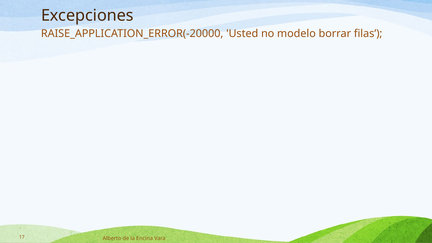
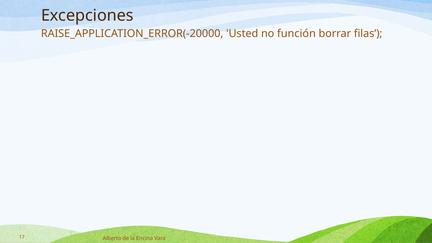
modelo: modelo -> función
